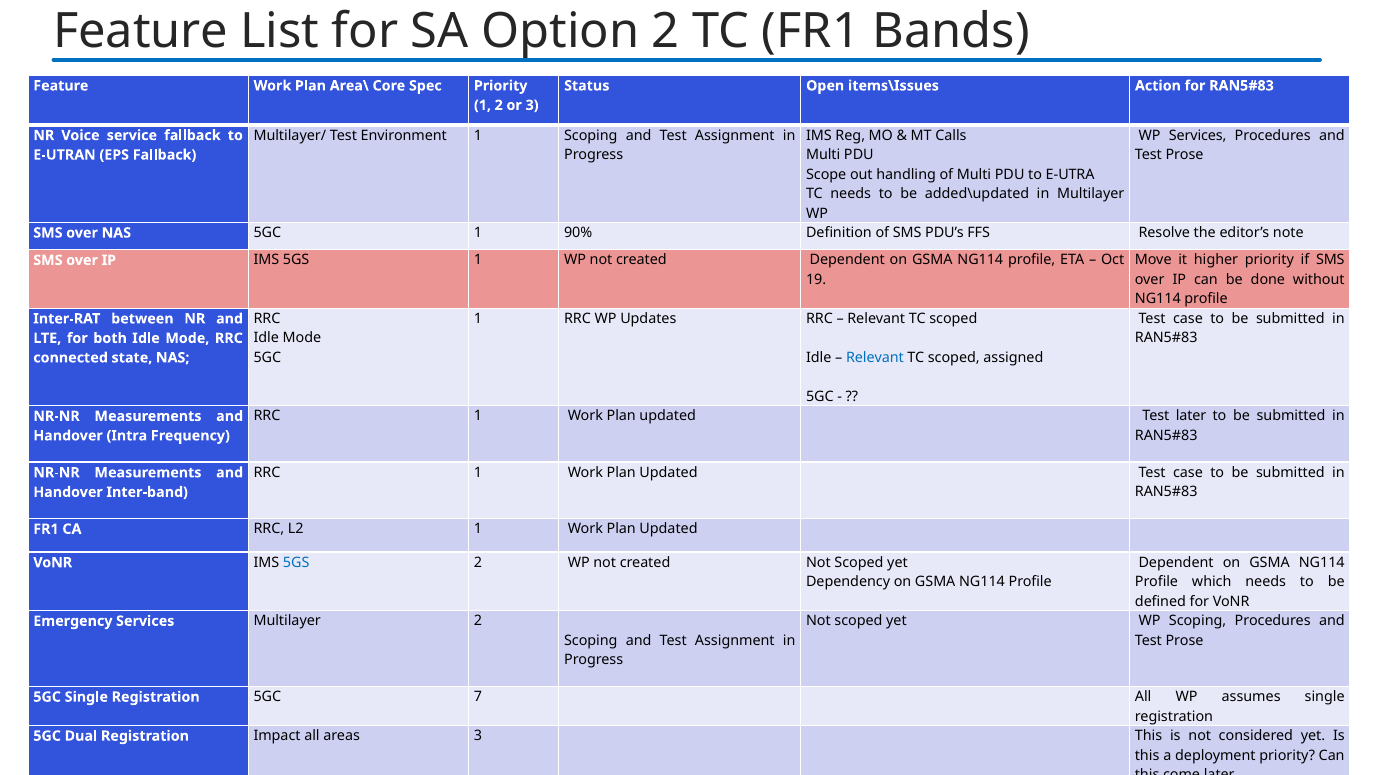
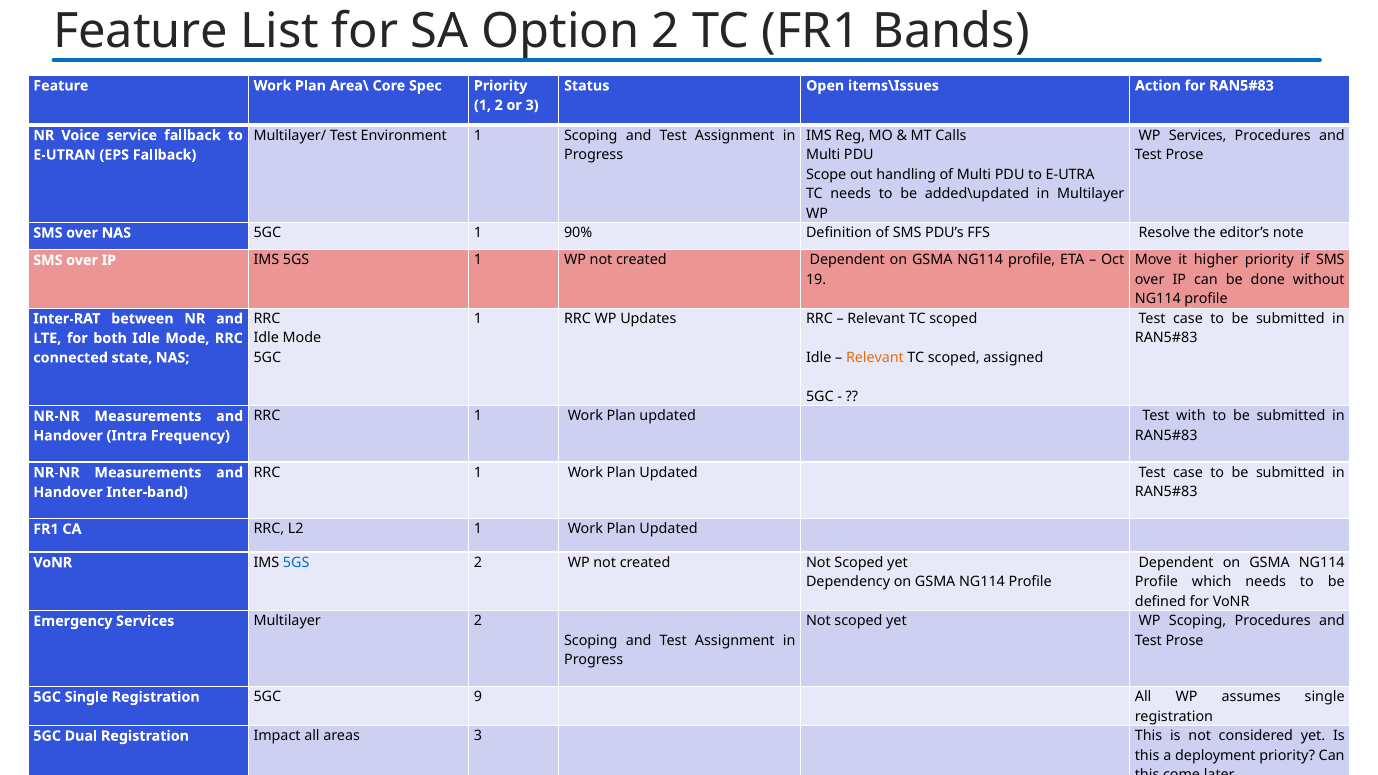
Relevant at (875, 358) colour: blue -> orange
Test later: later -> with
7: 7 -> 9
